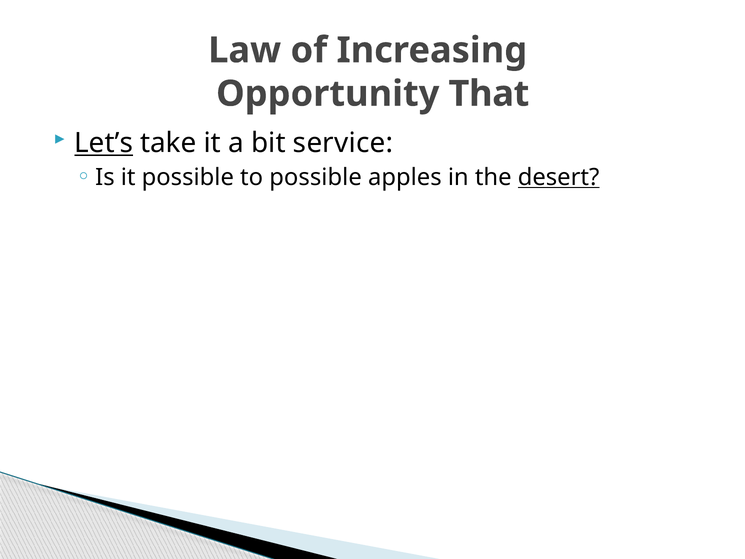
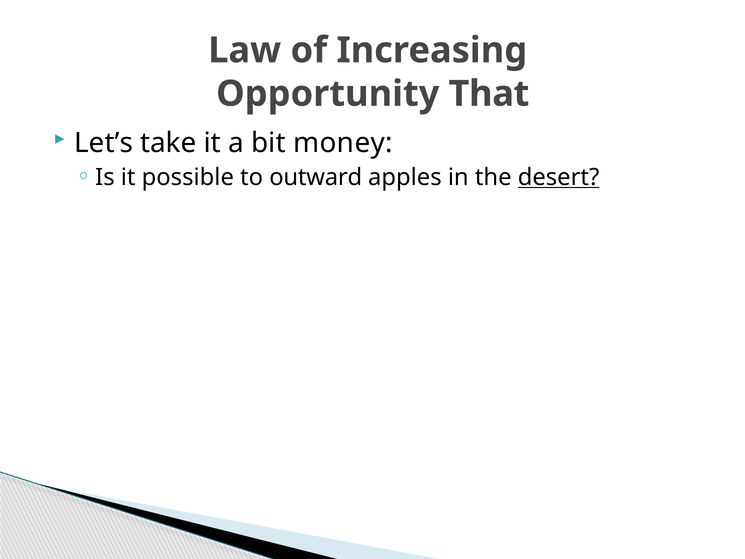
Let’s underline: present -> none
service: service -> money
to possible: possible -> outward
